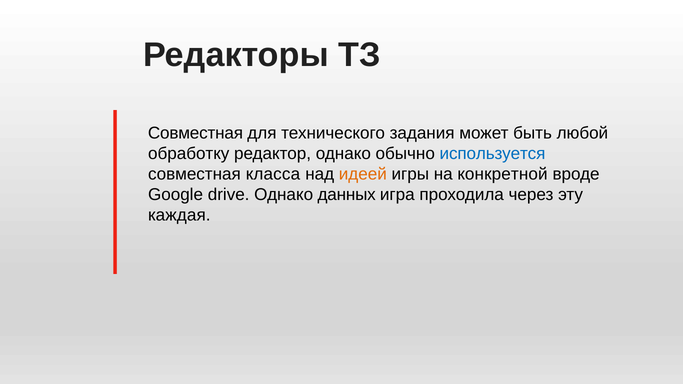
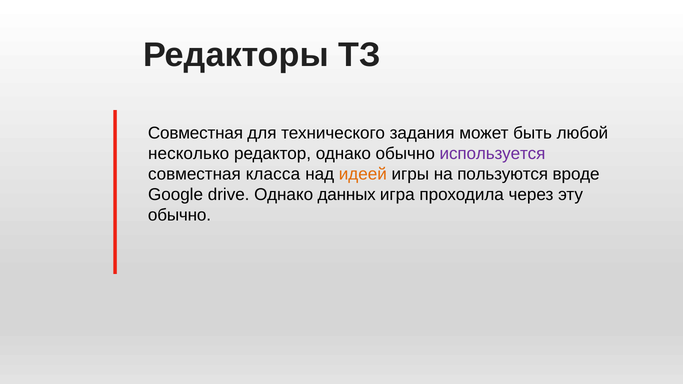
обработку: обработку -> несколько
используется colour: blue -> purple
конкретной: конкретной -> пользуются
каждая at (179, 215): каждая -> обычно
